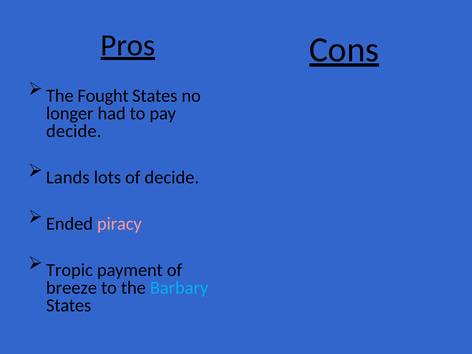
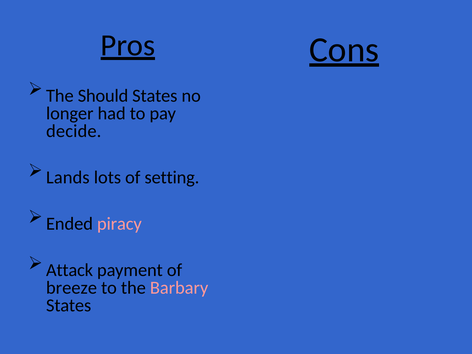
Fought: Fought -> Should
of decide: decide -> setting
Tropic: Tropic -> Attack
Barbary colour: light blue -> pink
